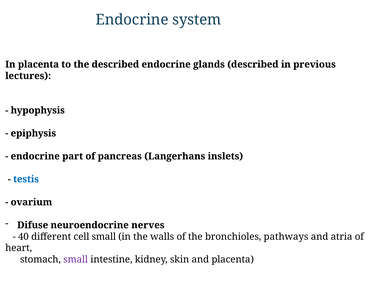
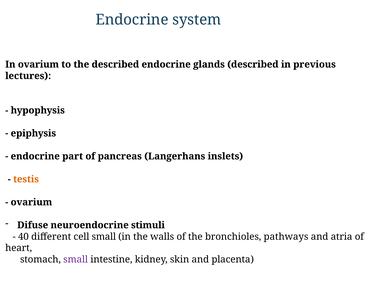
In placenta: placenta -> ovarium
testis colour: blue -> orange
nerves: nerves -> stimuli
